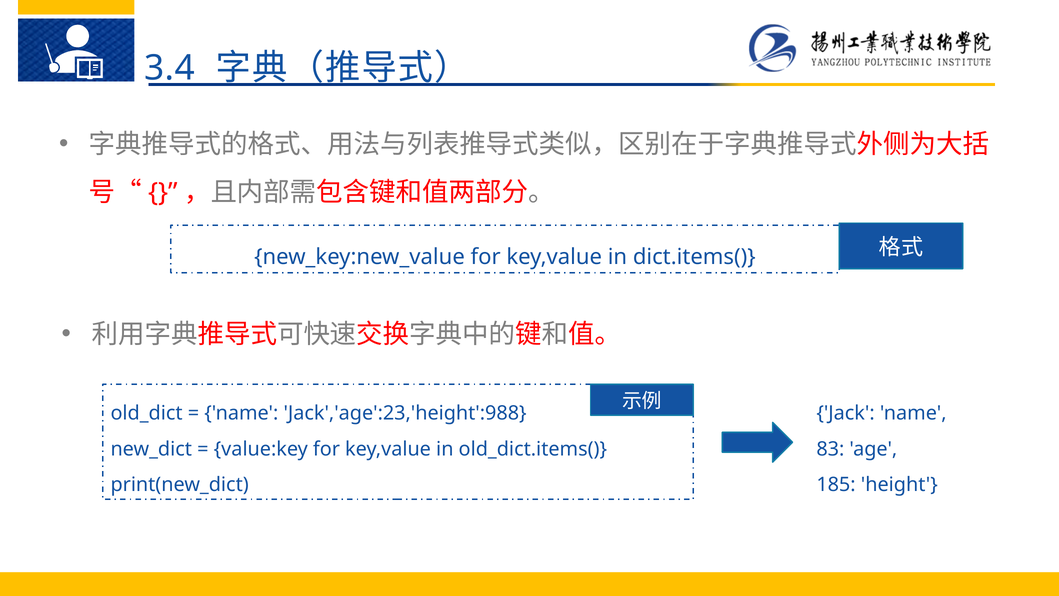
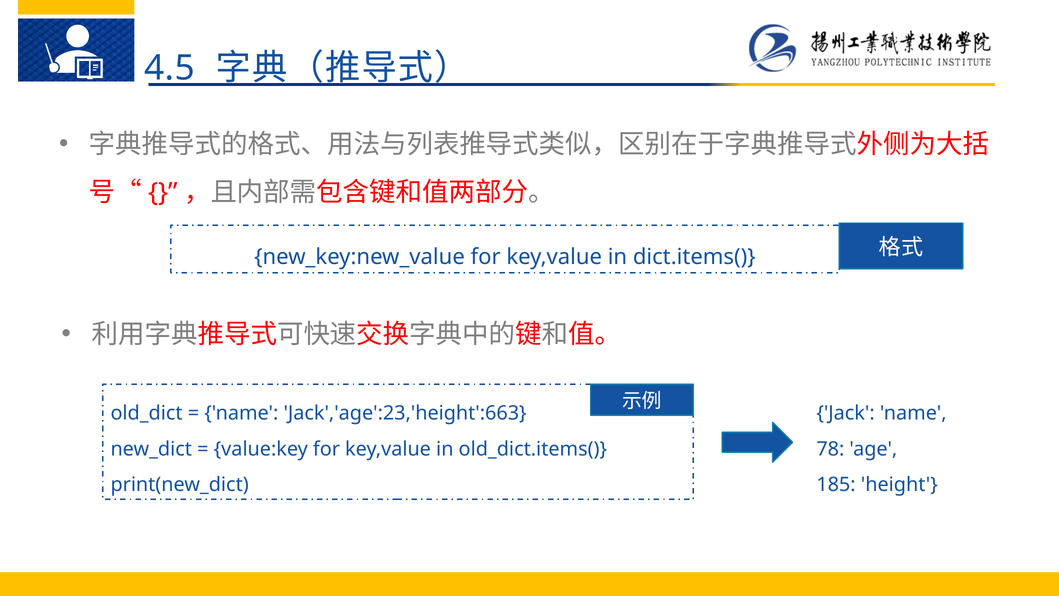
3.4: 3.4 -> 4.5
Jack','age':23,'height':988: Jack','age':23,'height':988 -> Jack','age':23,'height':663
83: 83 -> 78
